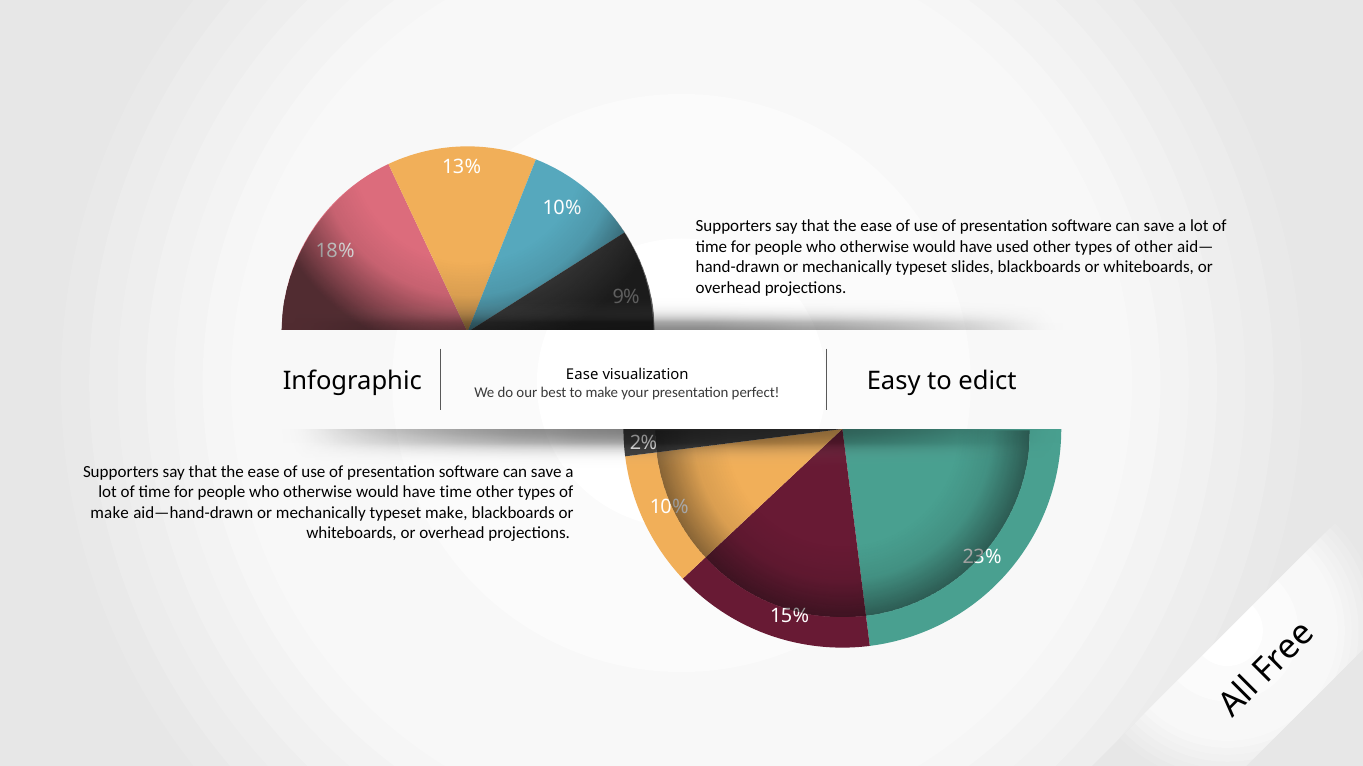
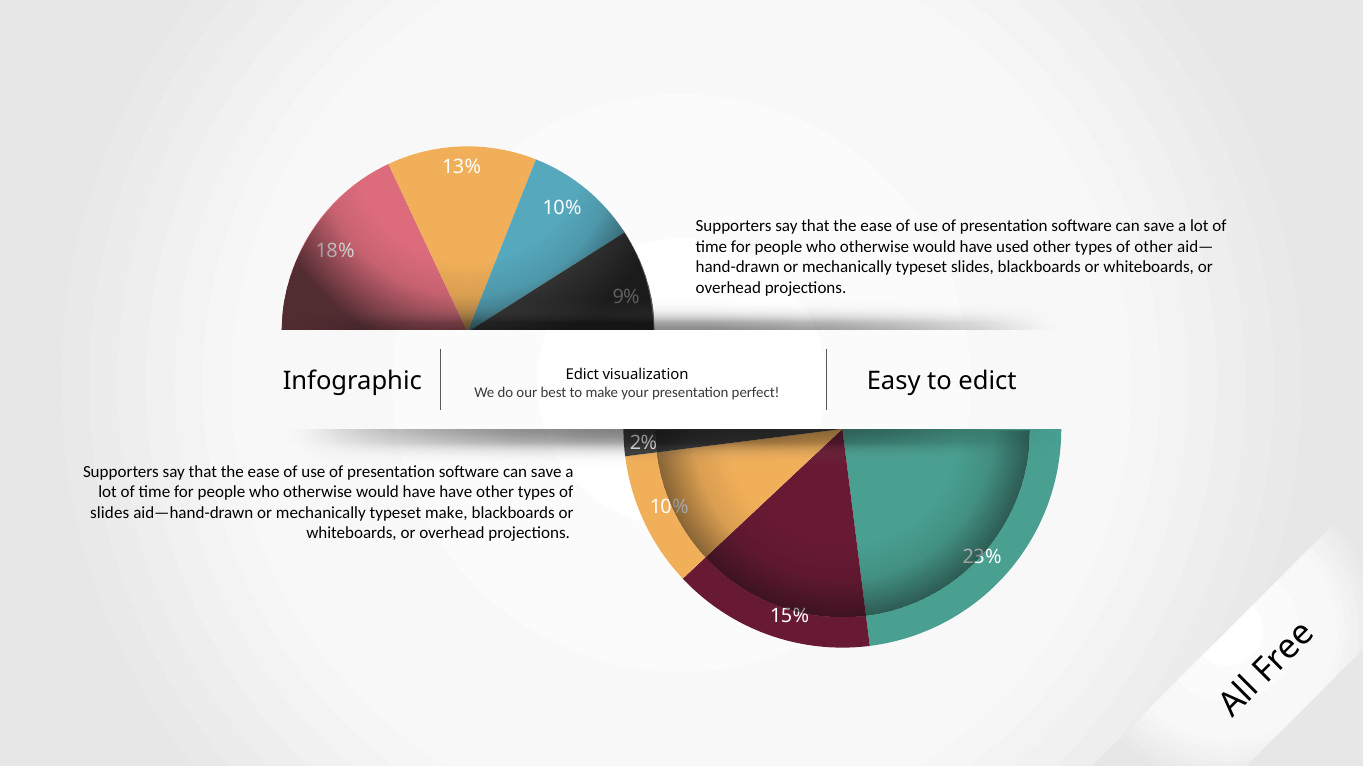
Infographic Ease: Ease -> Edict
have time: time -> have
make at (110, 513): make -> slides
